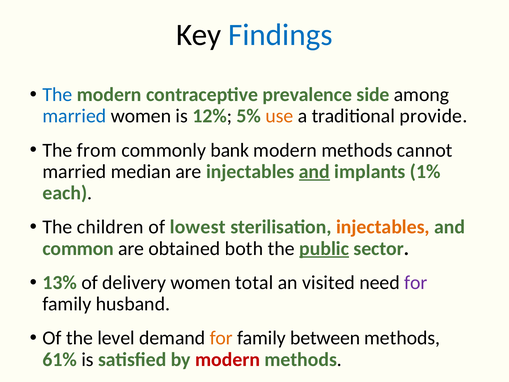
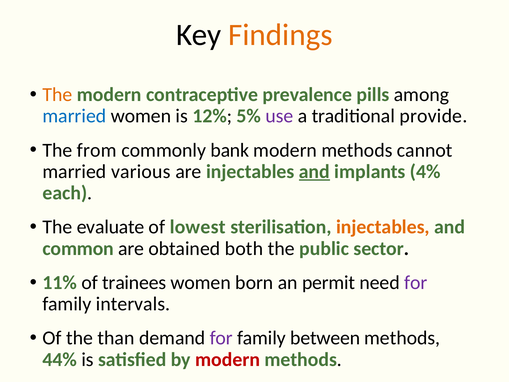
Findings colour: blue -> orange
The at (57, 95) colour: blue -> orange
side: side -> pills
use colour: orange -> purple
median: median -> various
1%: 1% -> 4%
children: children -> evaluate
public underline: present -> none
13%: 13% -> 11%
delivery: delivery -> trainees
total: total -> born
visited: visited -> permit
husband: husband -> intervals
level: level -> than
for at (221, 338) colour: orange -> purple
61%: 61% -> 44%
